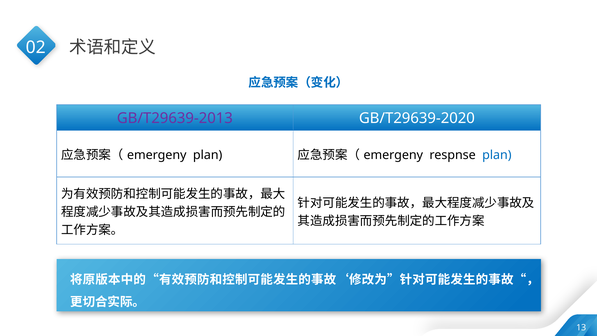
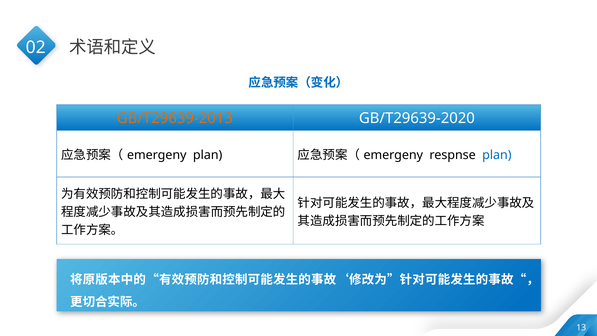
GB/T29639-2013 colour: purple -> orange
